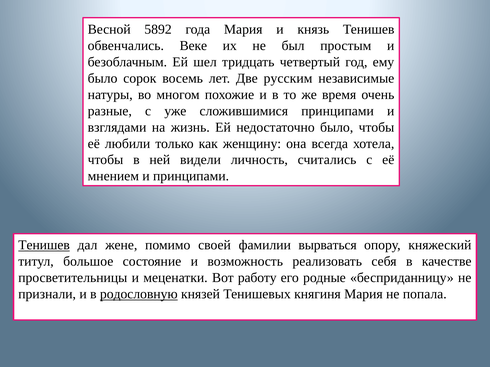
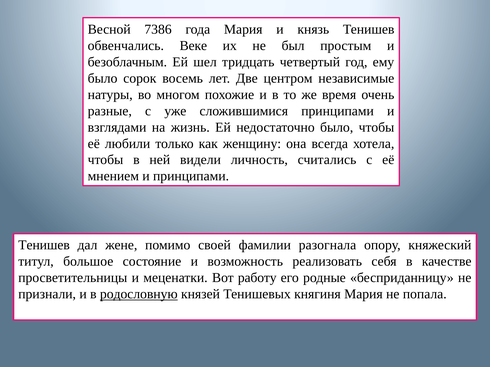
5892: 5892 -> 7386
русским: русским -> центром
Тенишев at (44, 245) underline: present -> none
вырваться: вырваться -> разогнала
